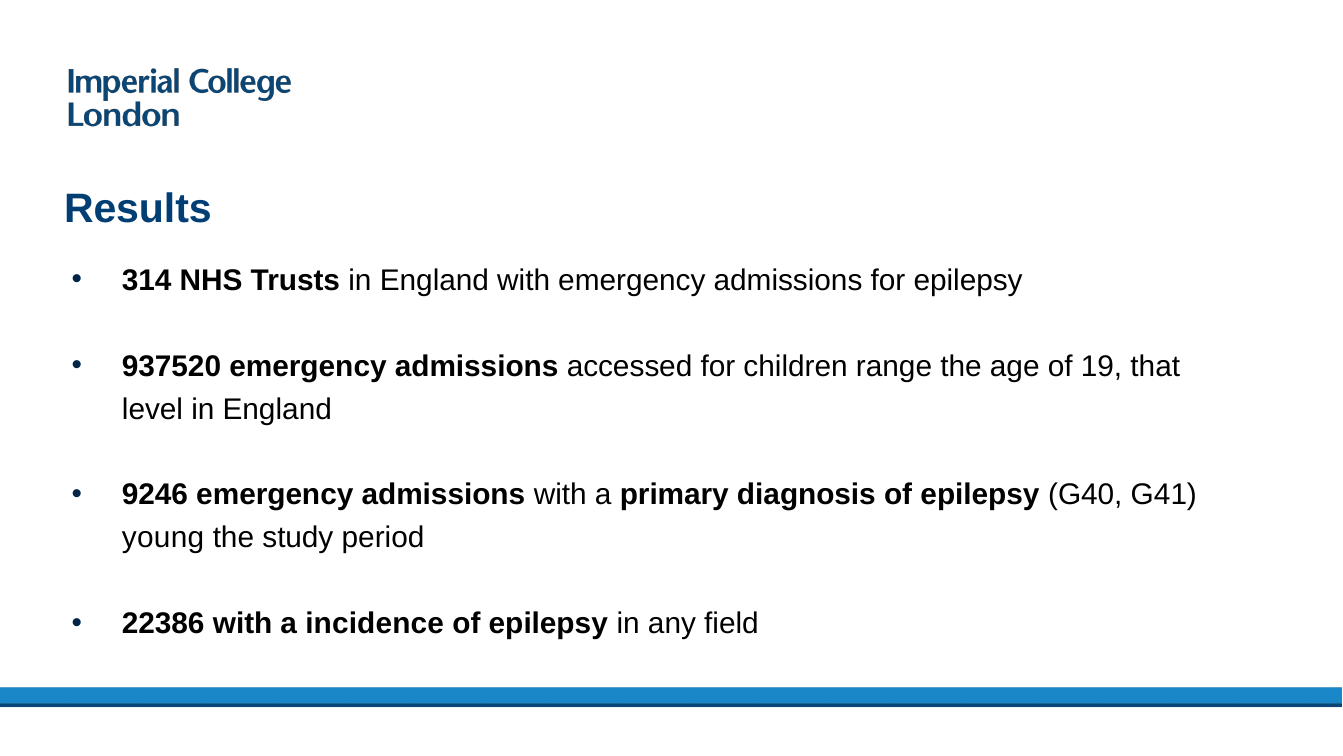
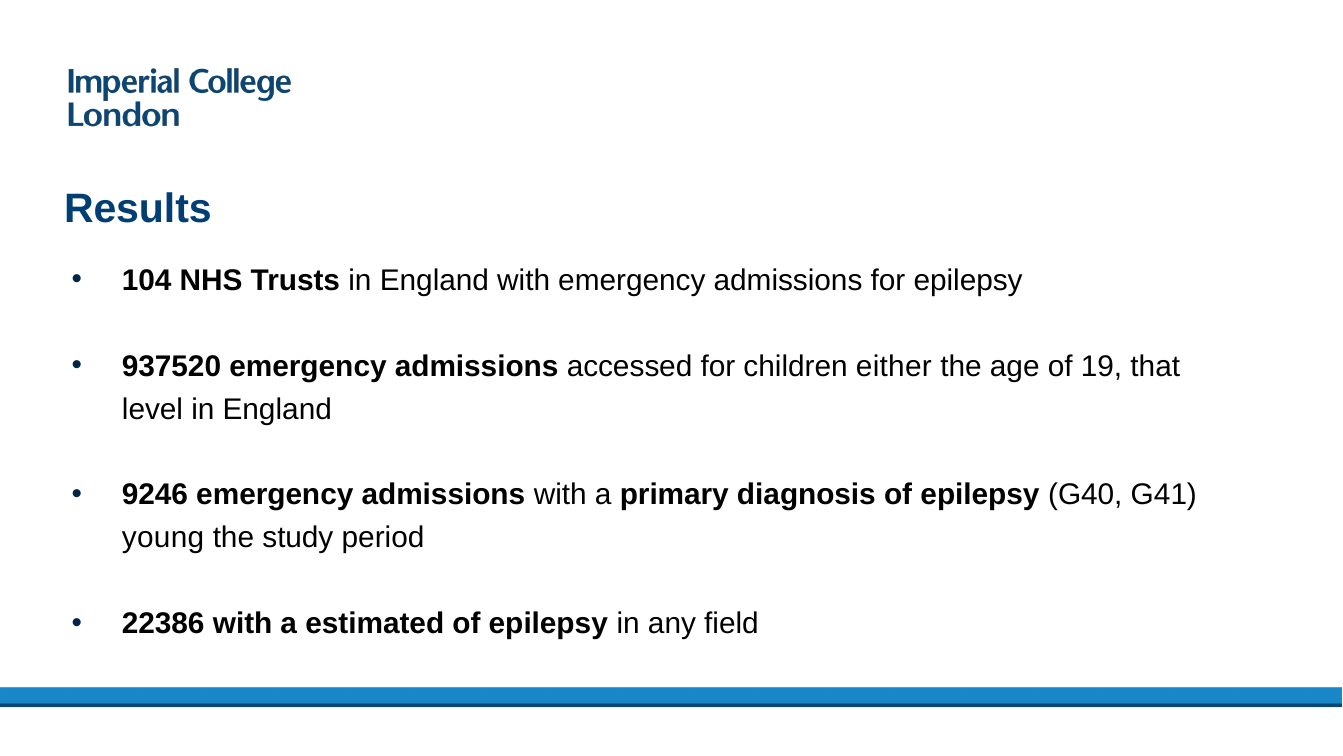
314: 314 -> 104
range: range -> either
incidence: incidence -> estimated
